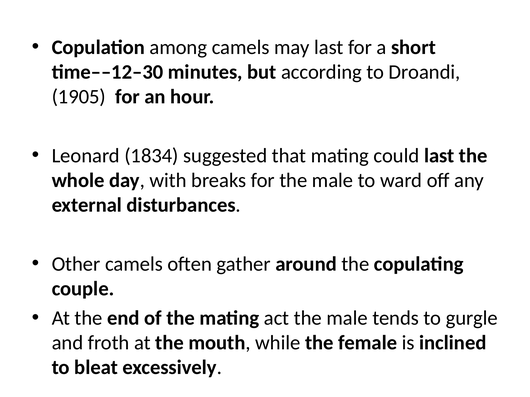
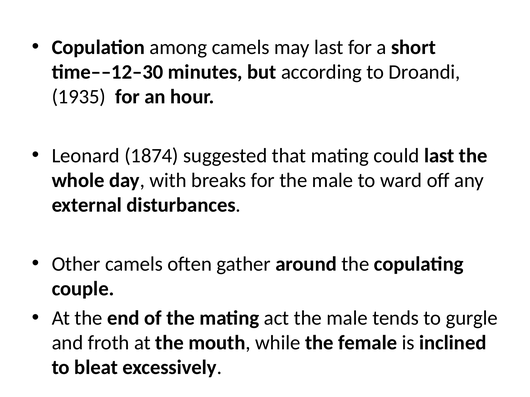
1905: 1905 -> 1935
1834: 1834 -> 1874
